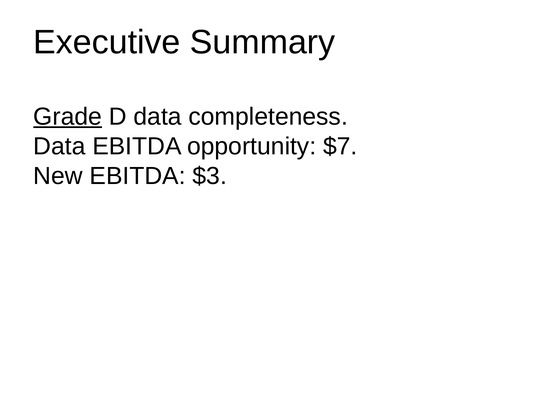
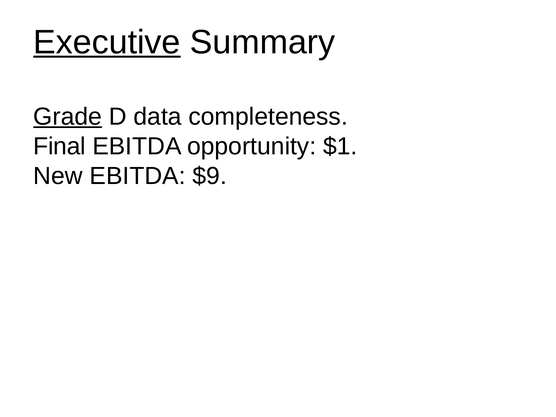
Executive underline: none -> present
Data at (59, 146): Data -> Final
$7: $7 -> $1
$3: $3 -> $9
